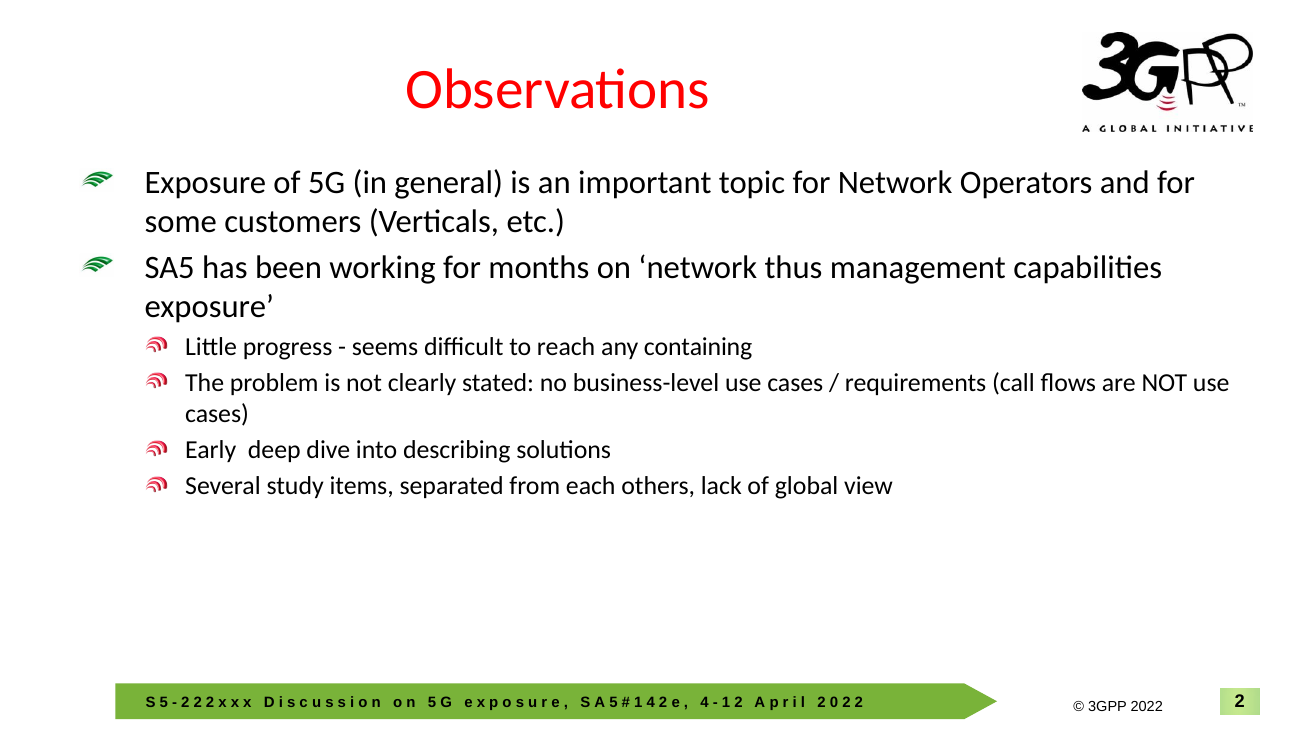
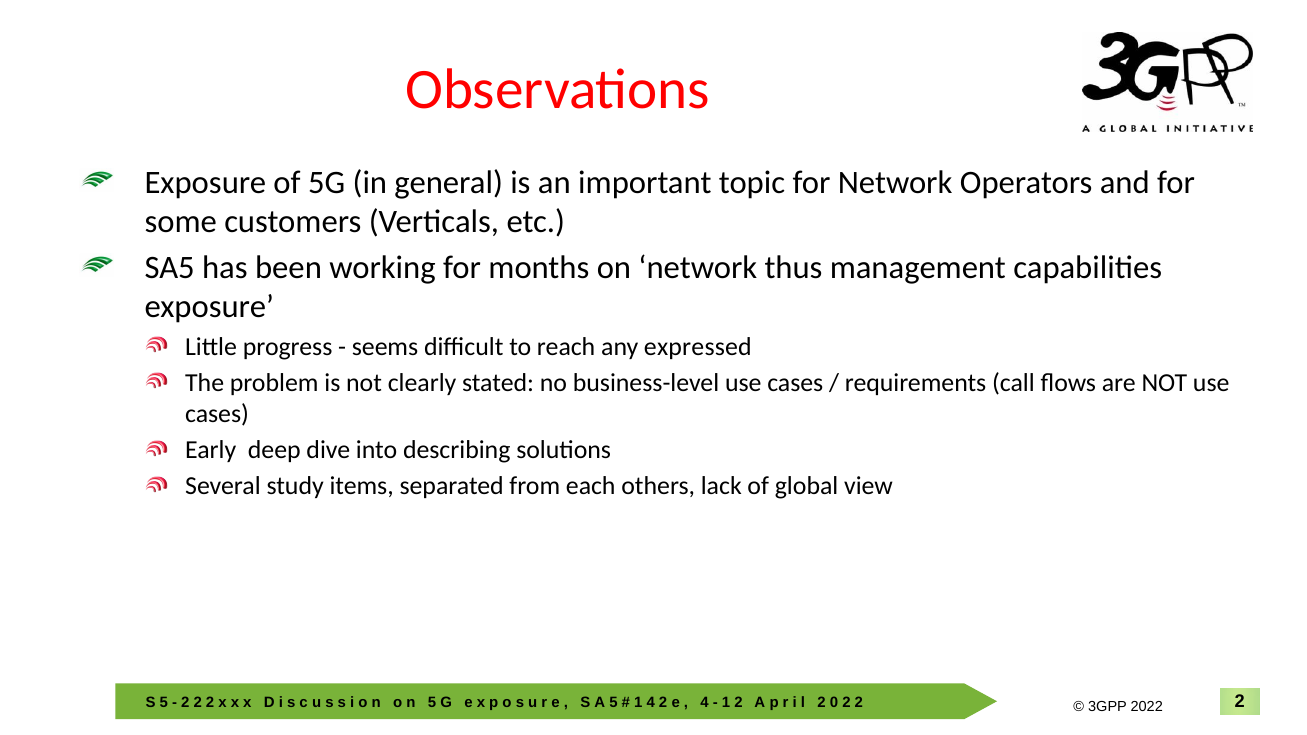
containing: containing -> expressed
